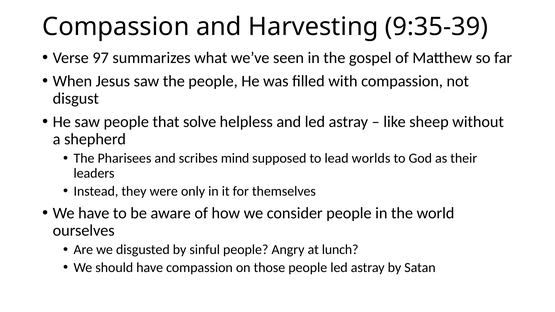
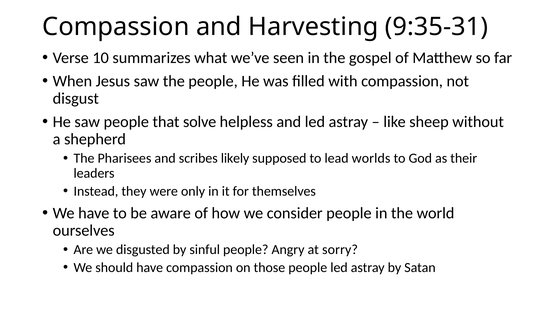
9:35-39: 9:35-39 -> 9:35-31
97: 97 -> 10
mind: mind -> likely
lunch: lunch -> sorry
